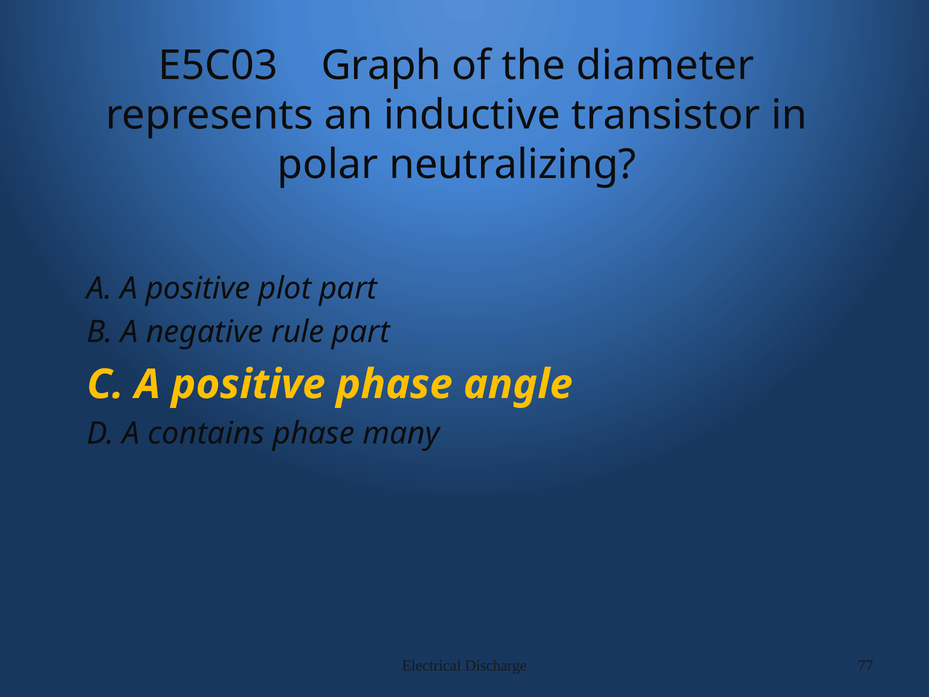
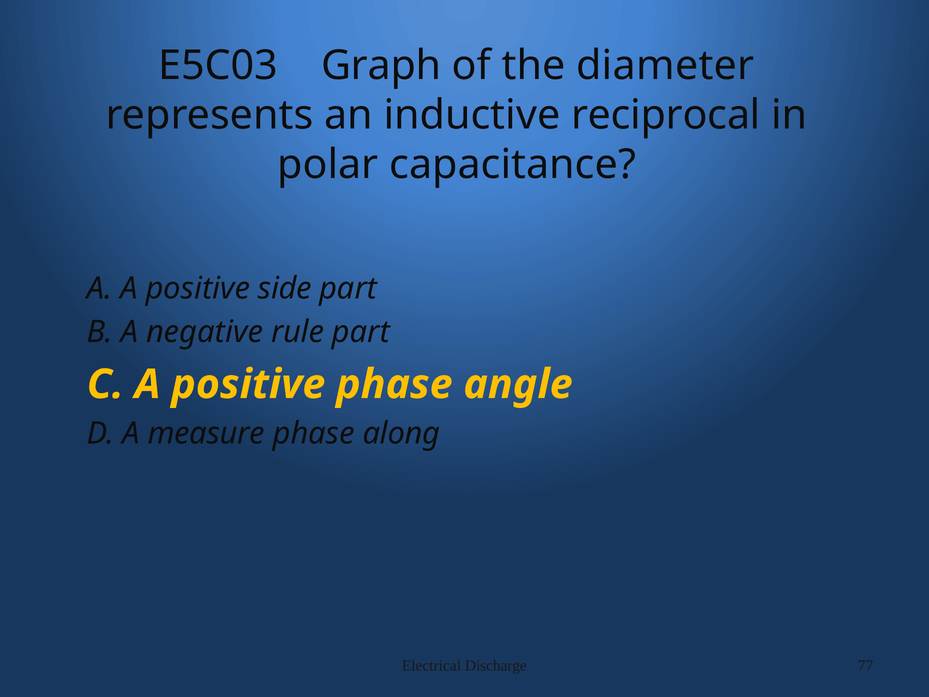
transistor: transistor -> reciprocal
neutralizing: neutralizing -> capacitance
plot: plot -> side
contains: contains -> measure
many: many -> along
